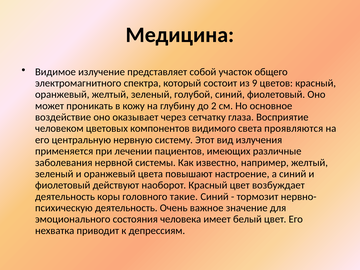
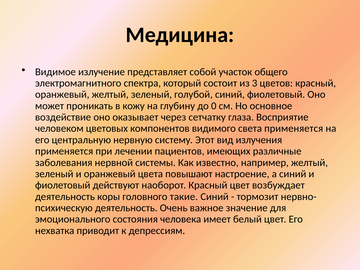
9: 9 -> 3
2: 2 -> 0
света проявляются: проявляются -> применяется
